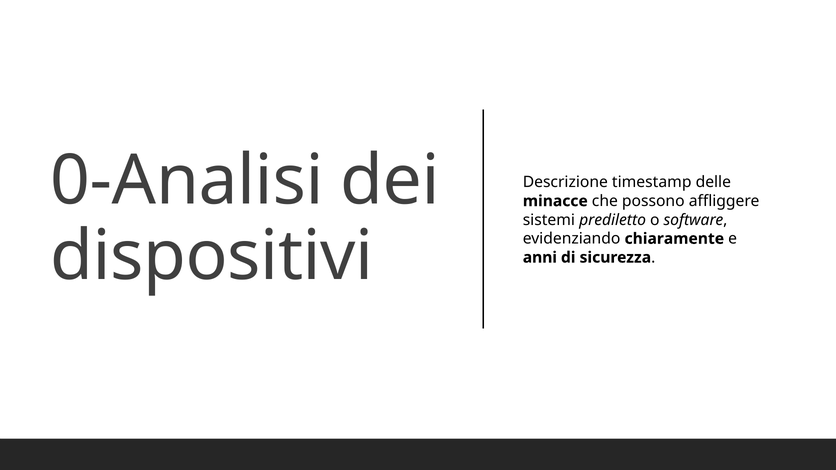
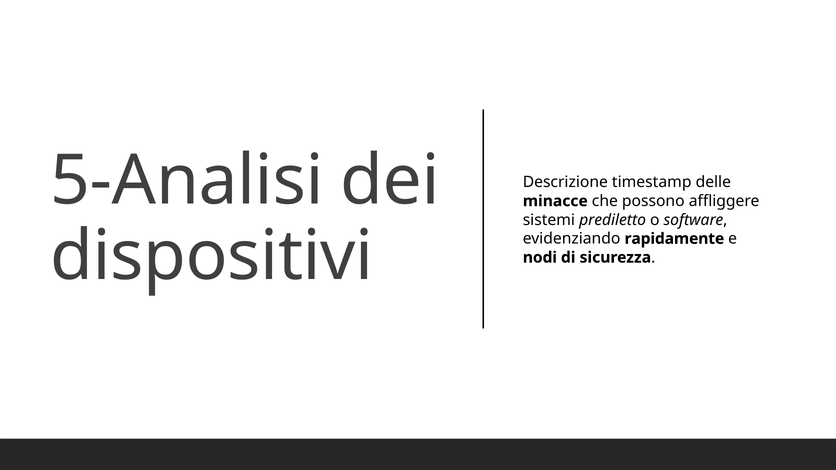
0-Analisi: 0-Analisi -> 5-Analisi
chiaramente: chiaramente -> rapidamente
anni: anni -> nodi
